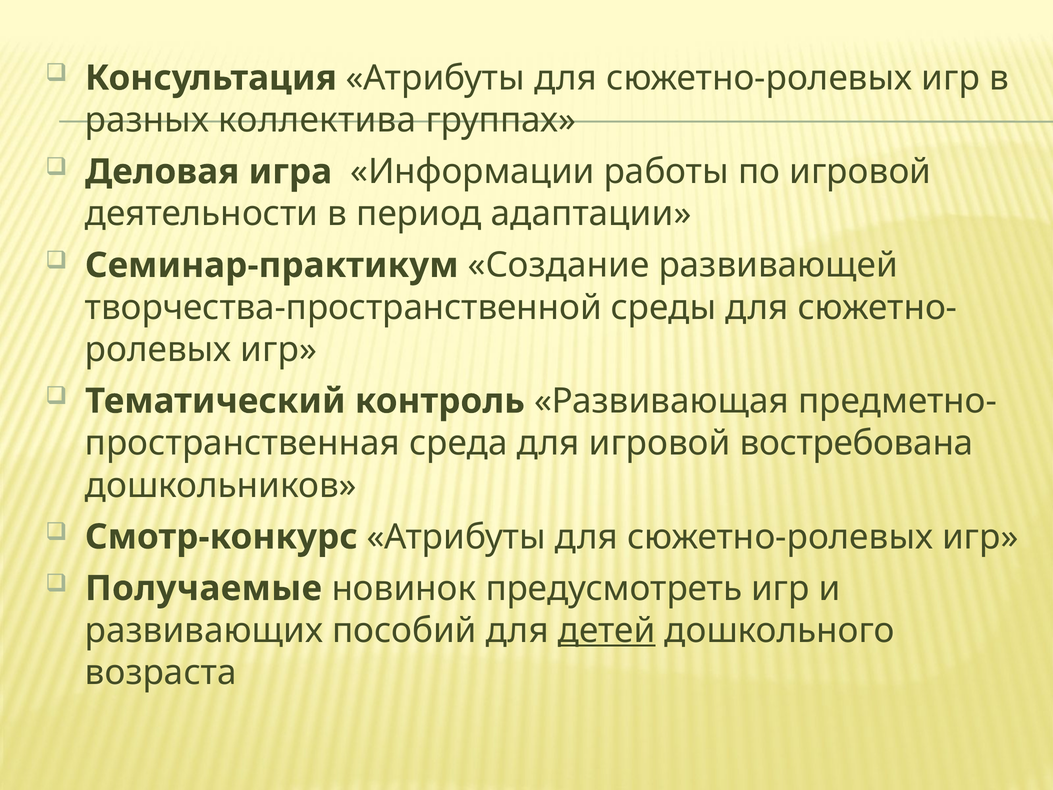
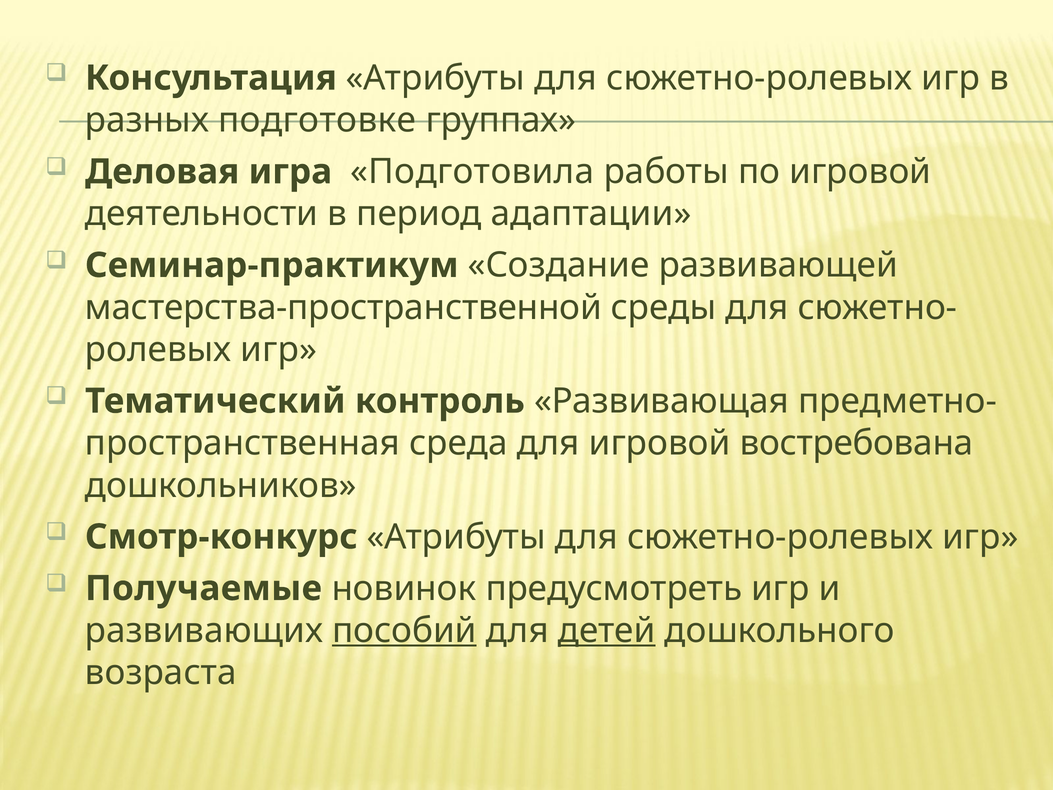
коллектива: коллектива -> подготовке
Информации: Информации -> Подготовила
творчества-пространственной: творчества-пространственной -> мастерства-пространственной
пособий underline: none -> present
